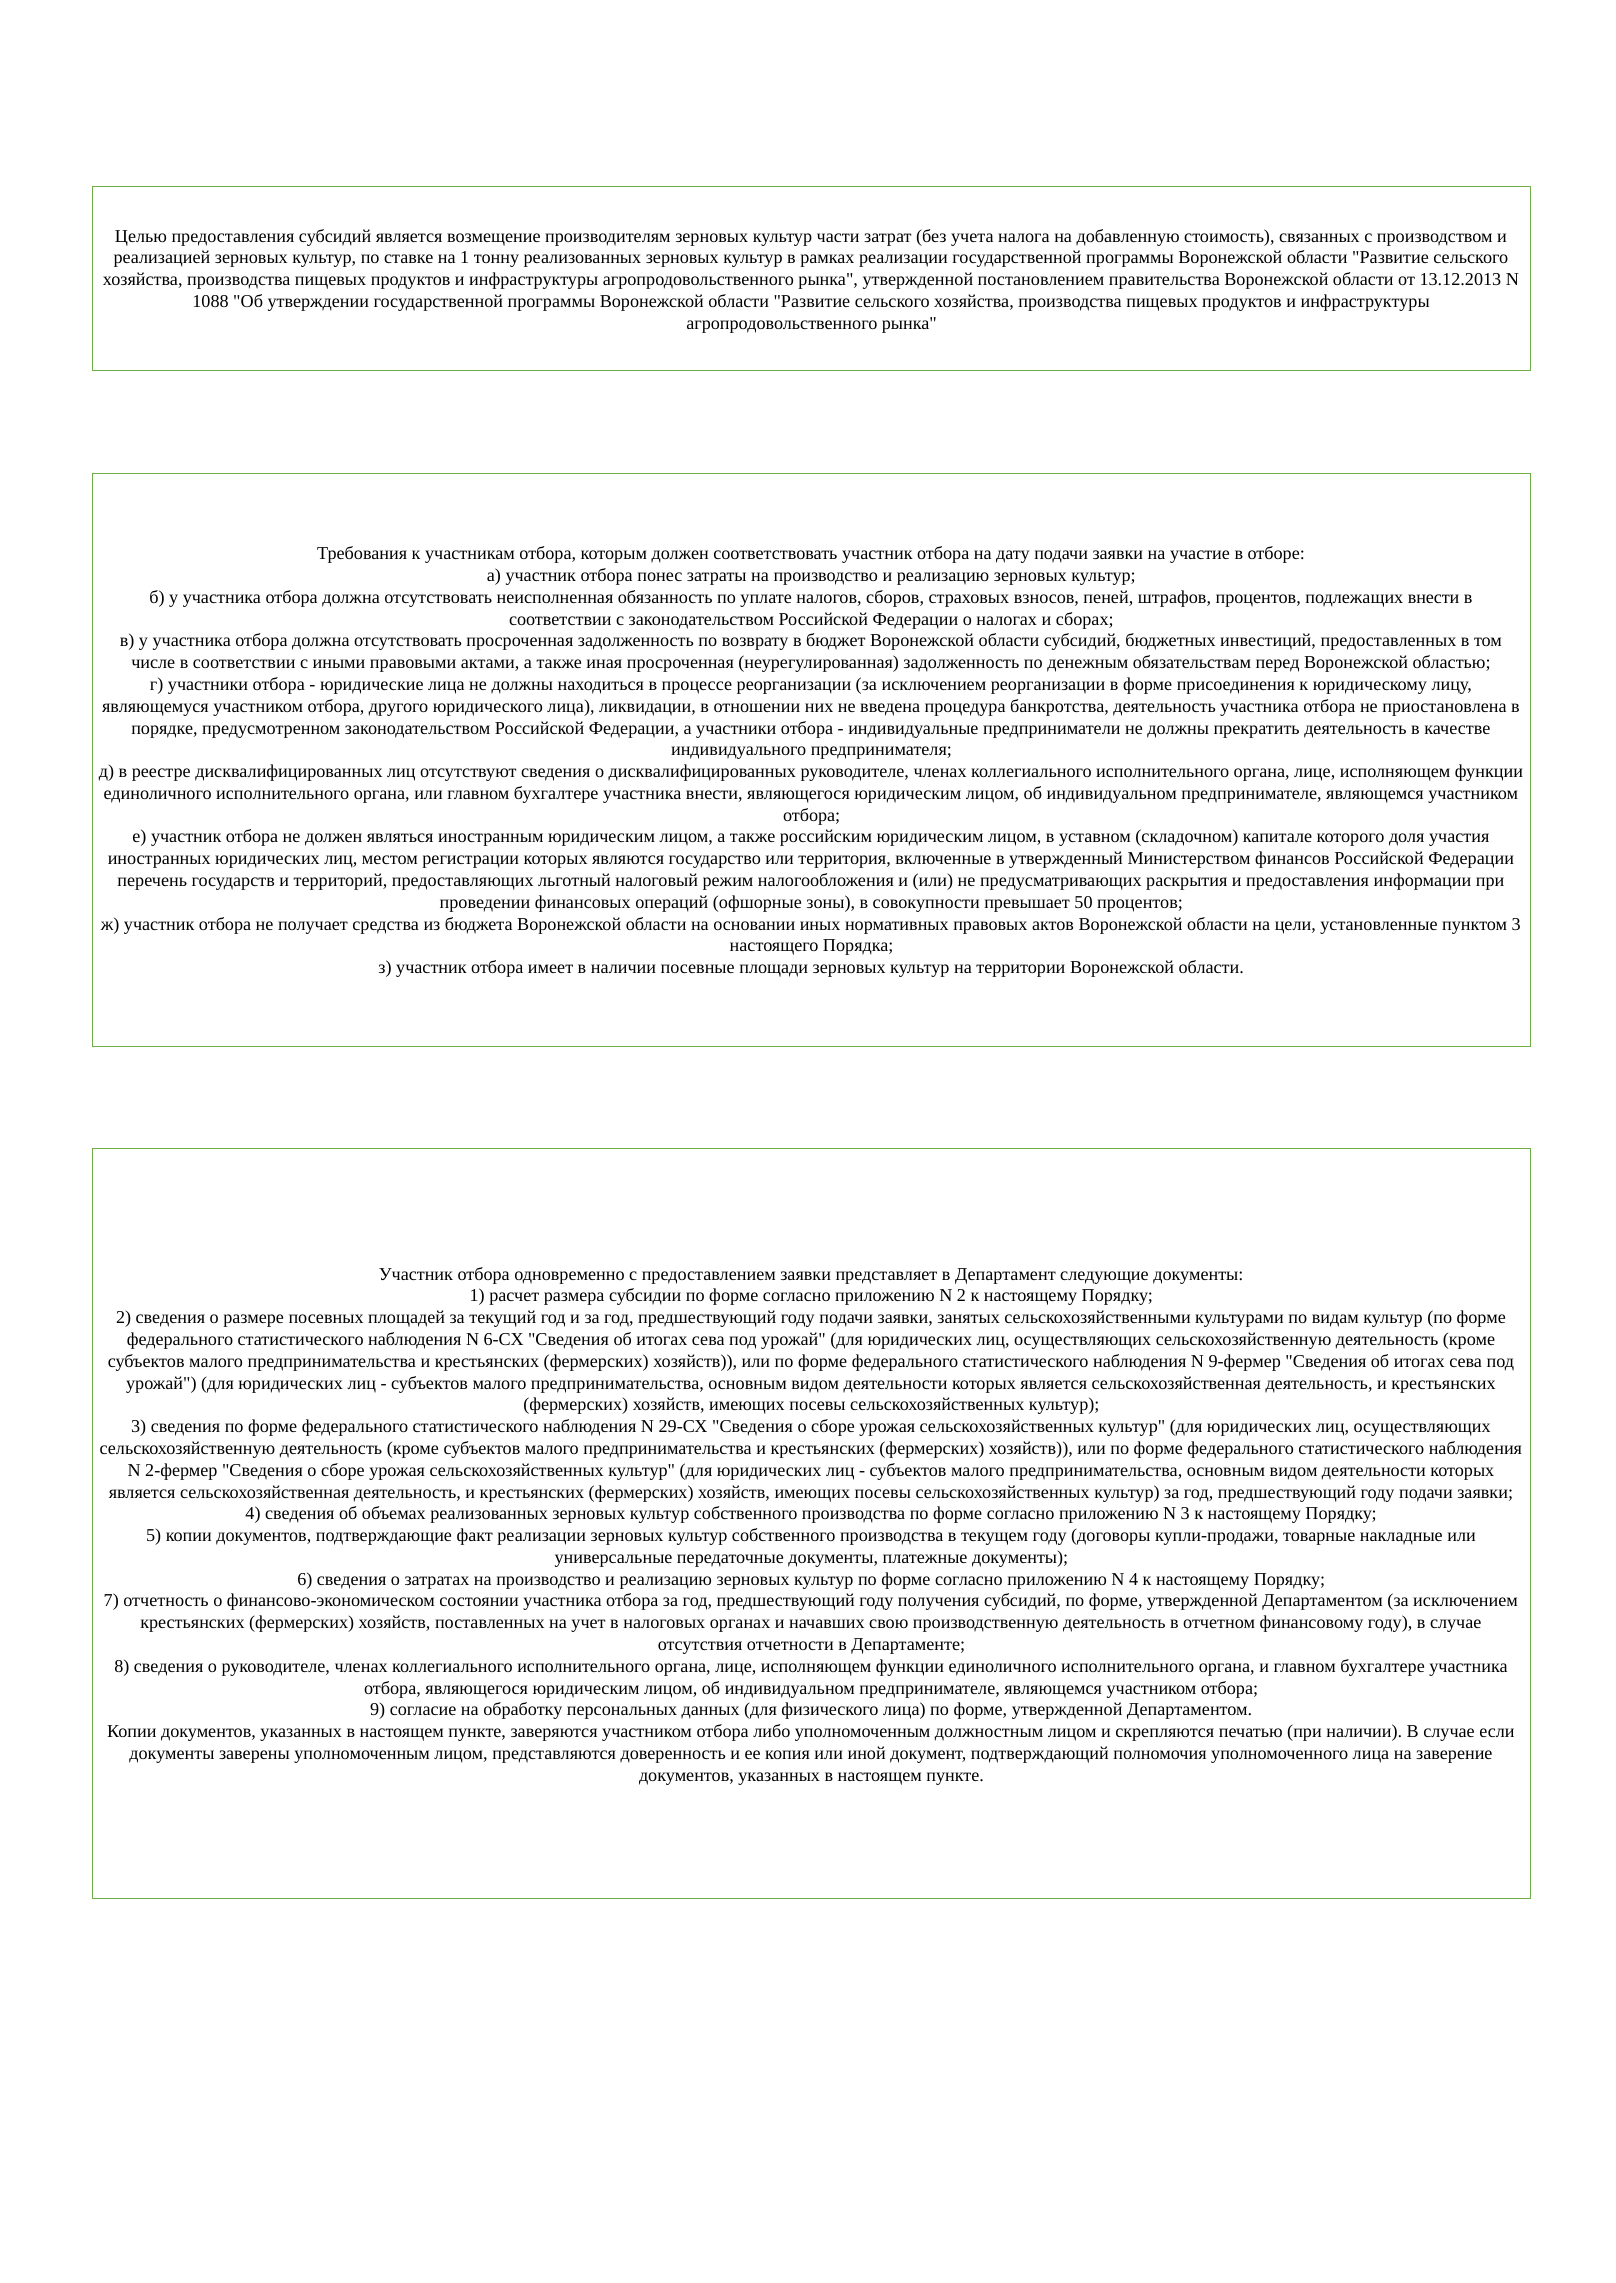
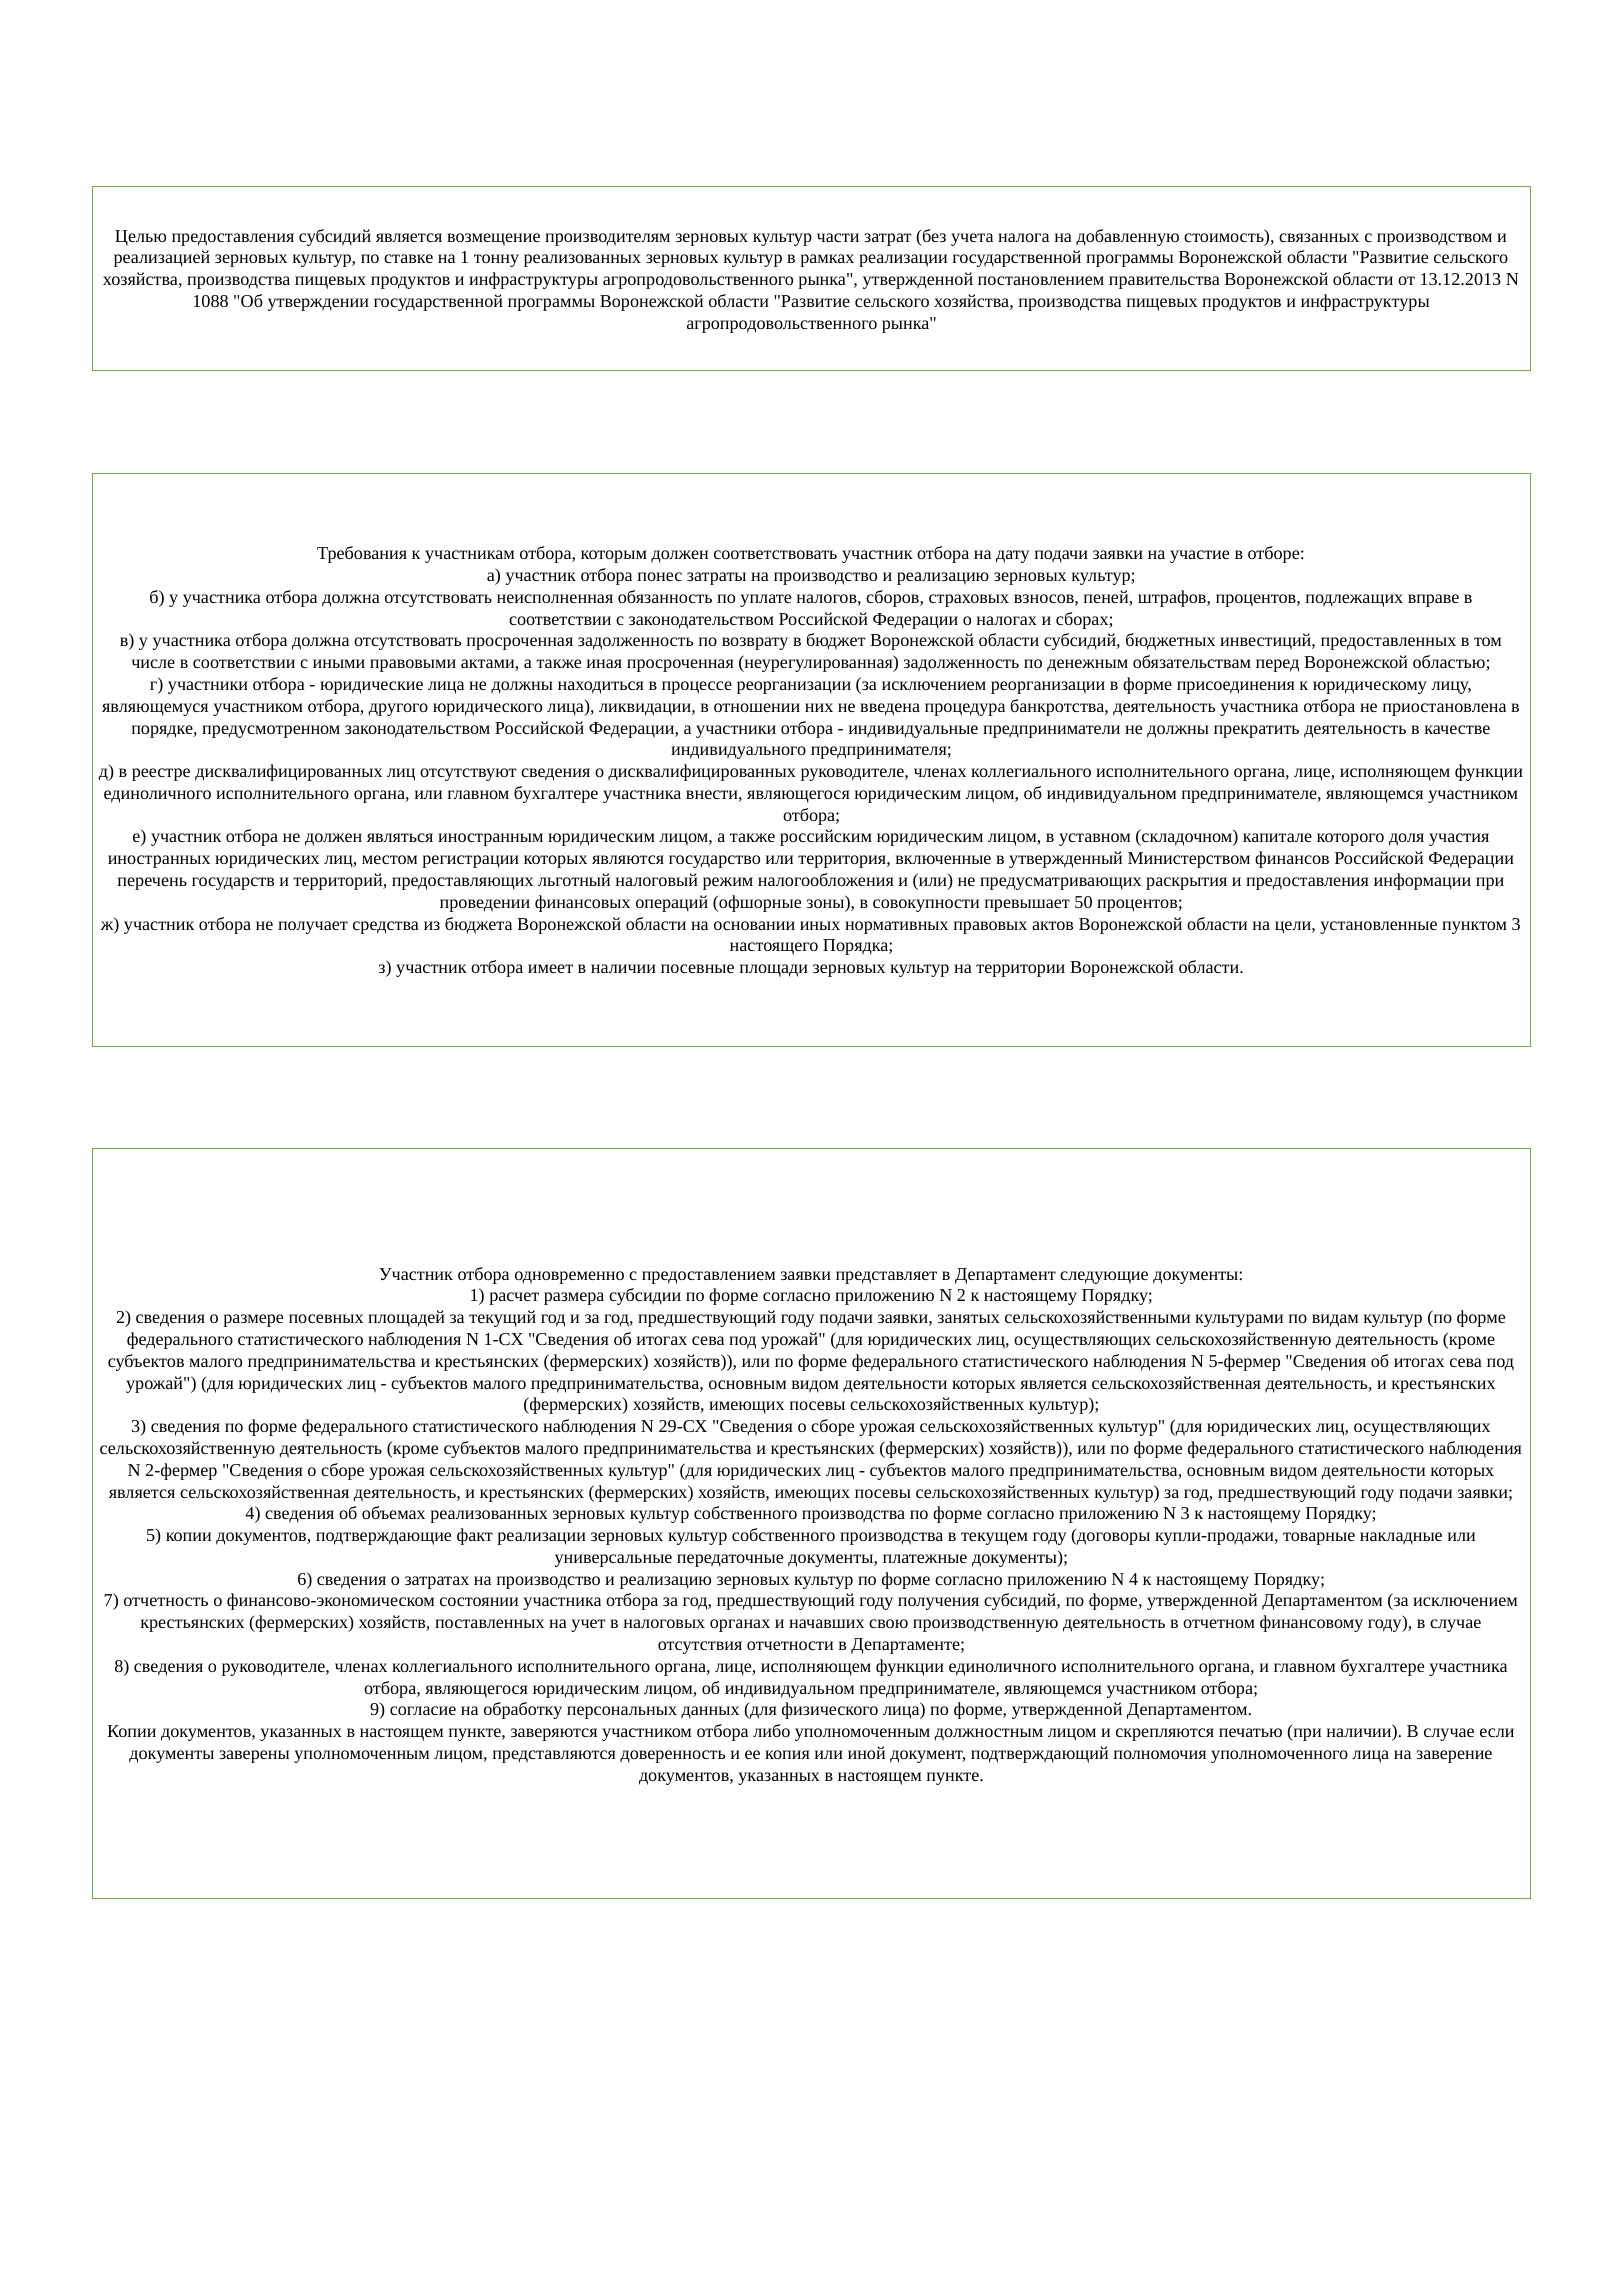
подлежащих внести: внести -> вправе
6-СХ: 6-СХ -> 1-СХ
9-фермер: 9-фермер -> 5-фермер
